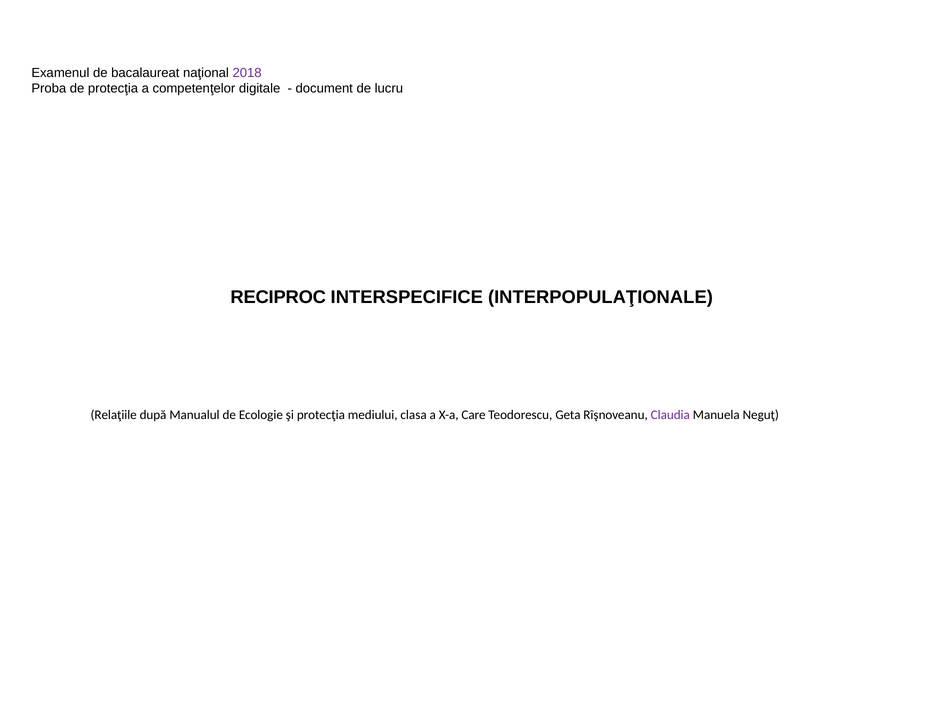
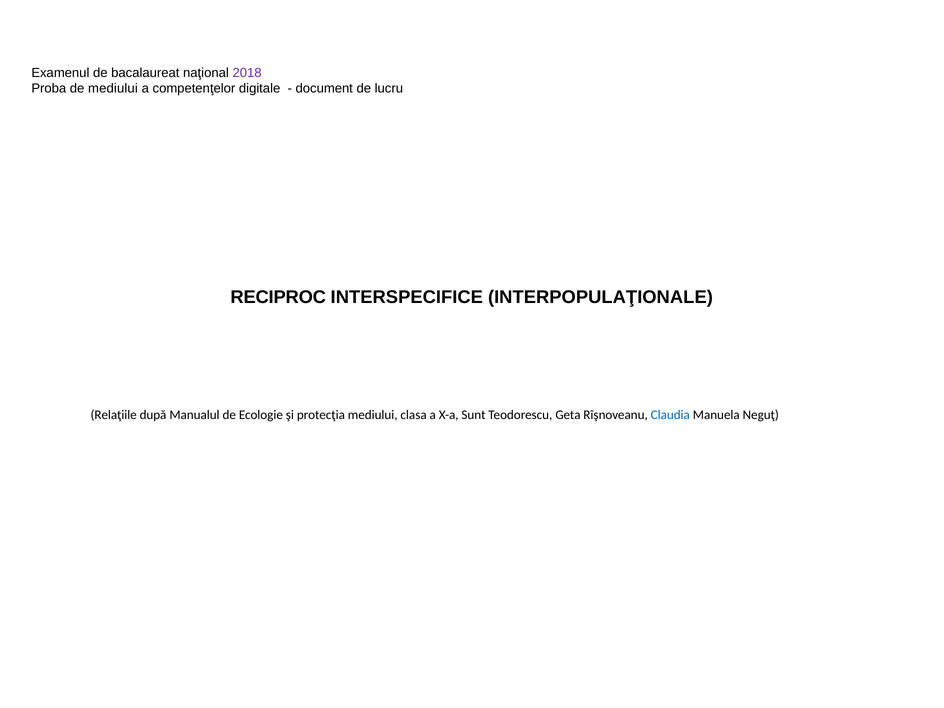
de protecţia: protecţia -> mediului
Care: Care -> Sunt
Claudia colour: purple -> blue
